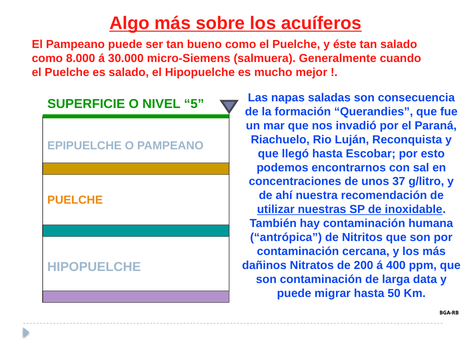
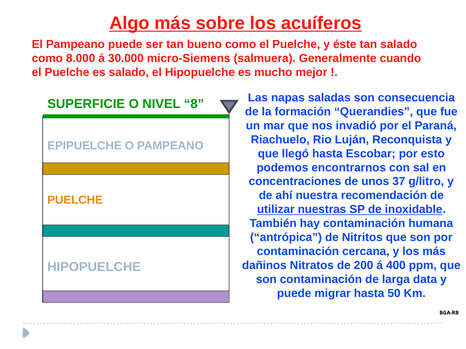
5: 5 -> 8
